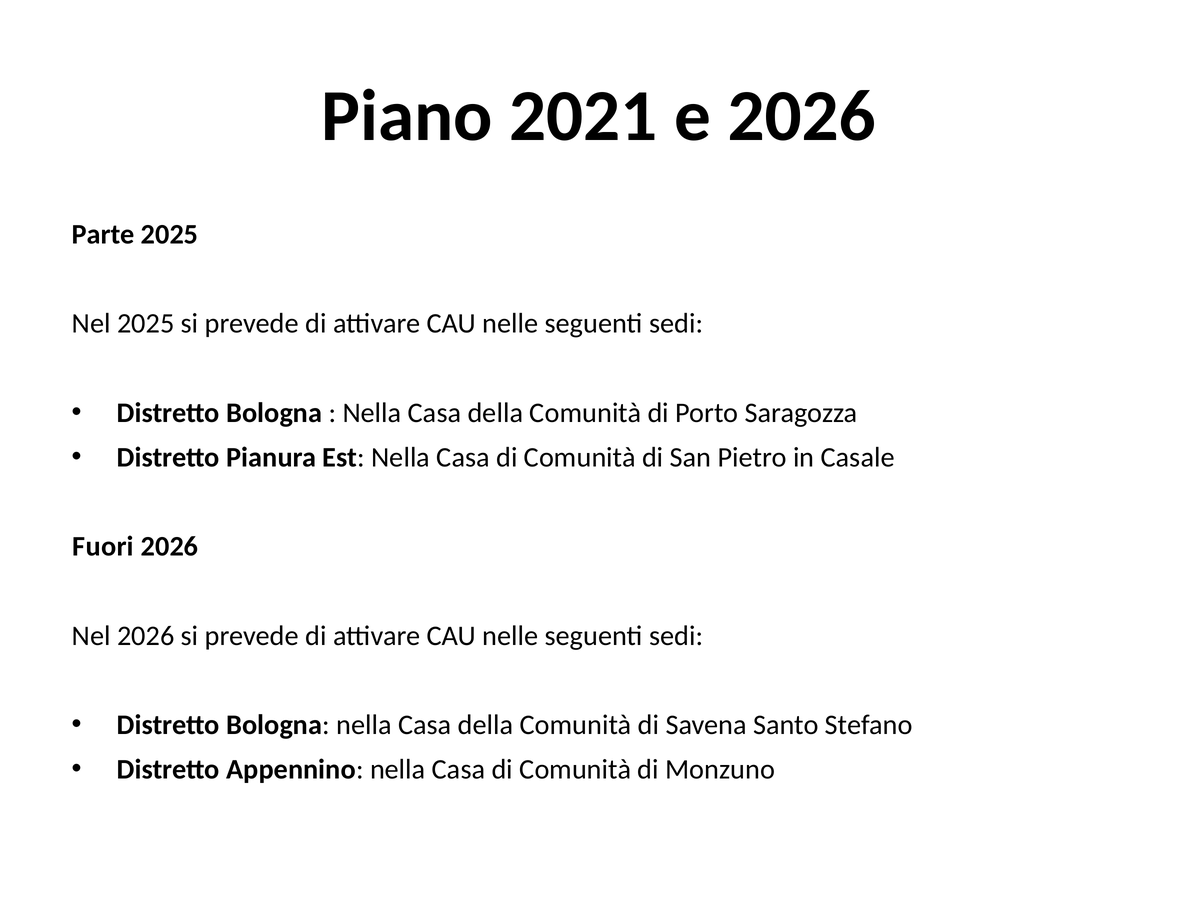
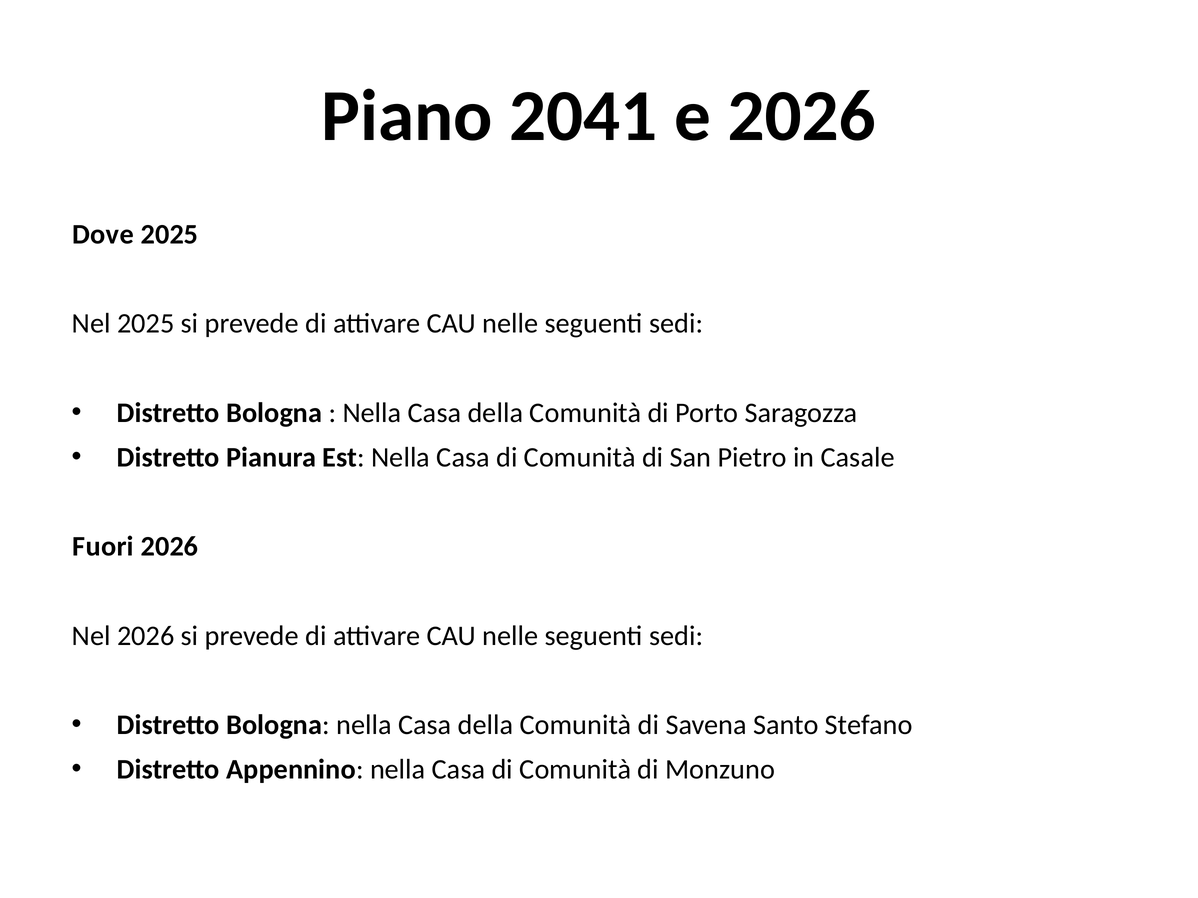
2021: 2021 -> 2041
Parte: Parte -> Dove
